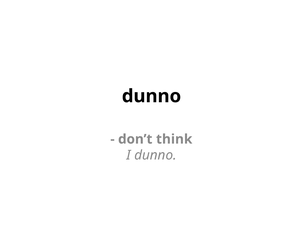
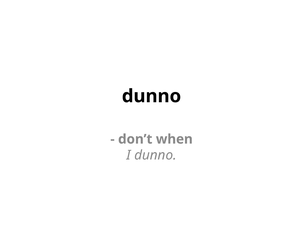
think: think -> when
